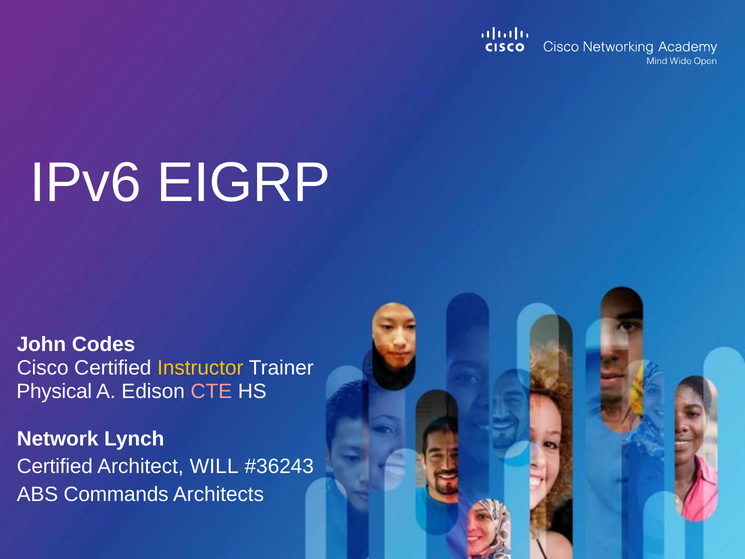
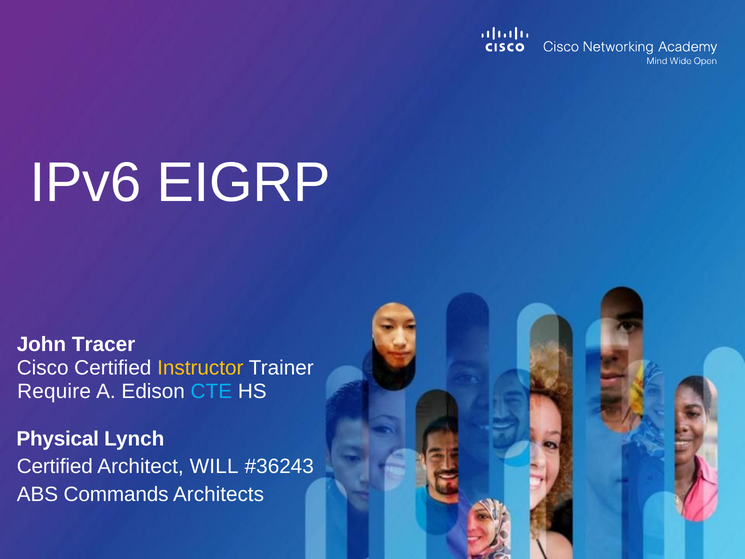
Codes: Codes -> Tracer
Physical: Physical -> Require
CTE colour: pink -> light blue
Network: Network -> Physical
